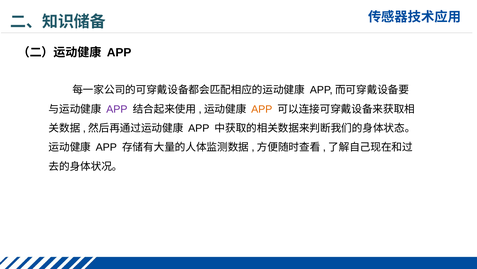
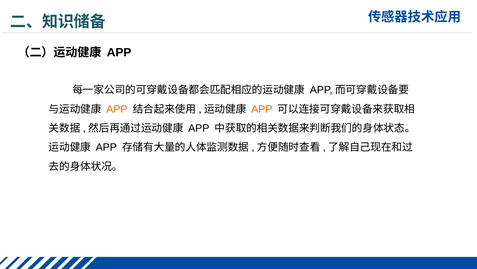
APP at (117, 109) colour: purple -> orange
